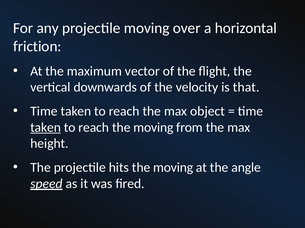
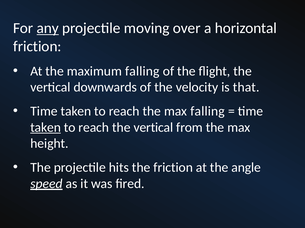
any underline: none -> present
maximum vector: vector -> falling
max object: object -> falling
reach the moving: moving -> vertical
hits the moving: moving -> friction
